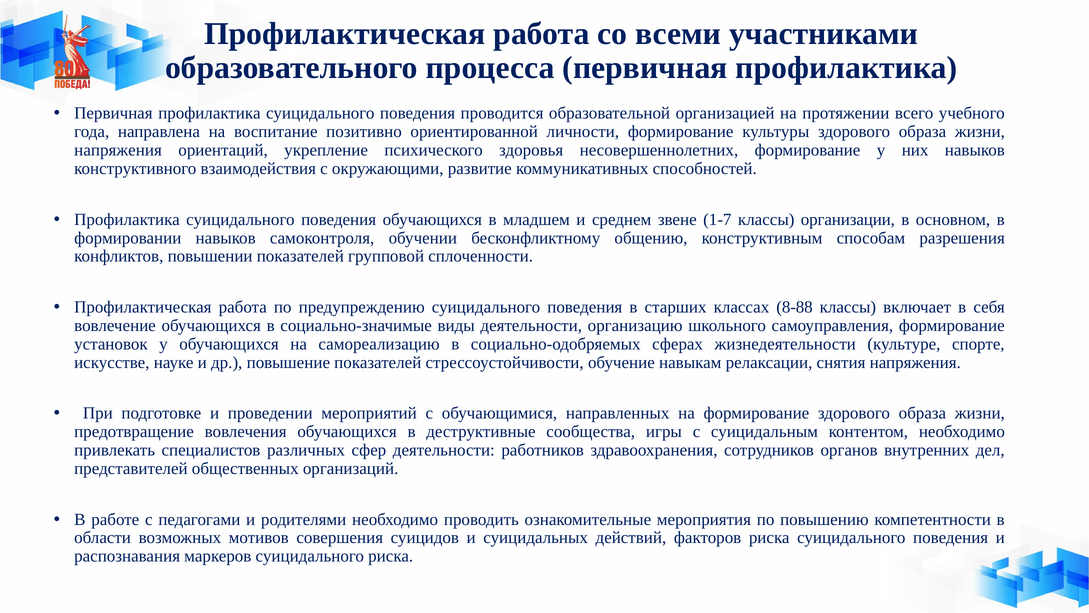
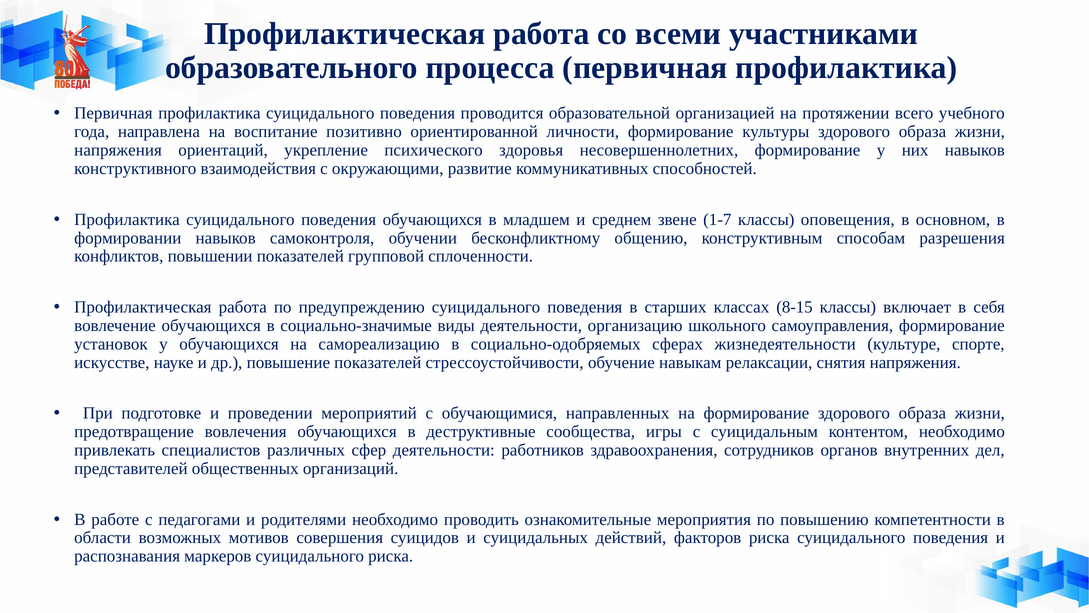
организации: организации -> оповещения
8-88: 8-88 -> 8-15
